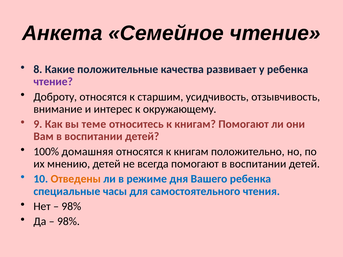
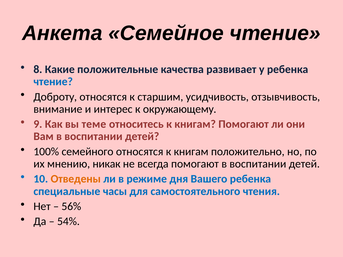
чтение at (53, 82) colour: purple -> blue
домашняя: домашняя -> семейного
мнению детей: детей -> никак
98% at (71, 207): 98% -> 56%
98% at (68, 222): 98% -> 54%
